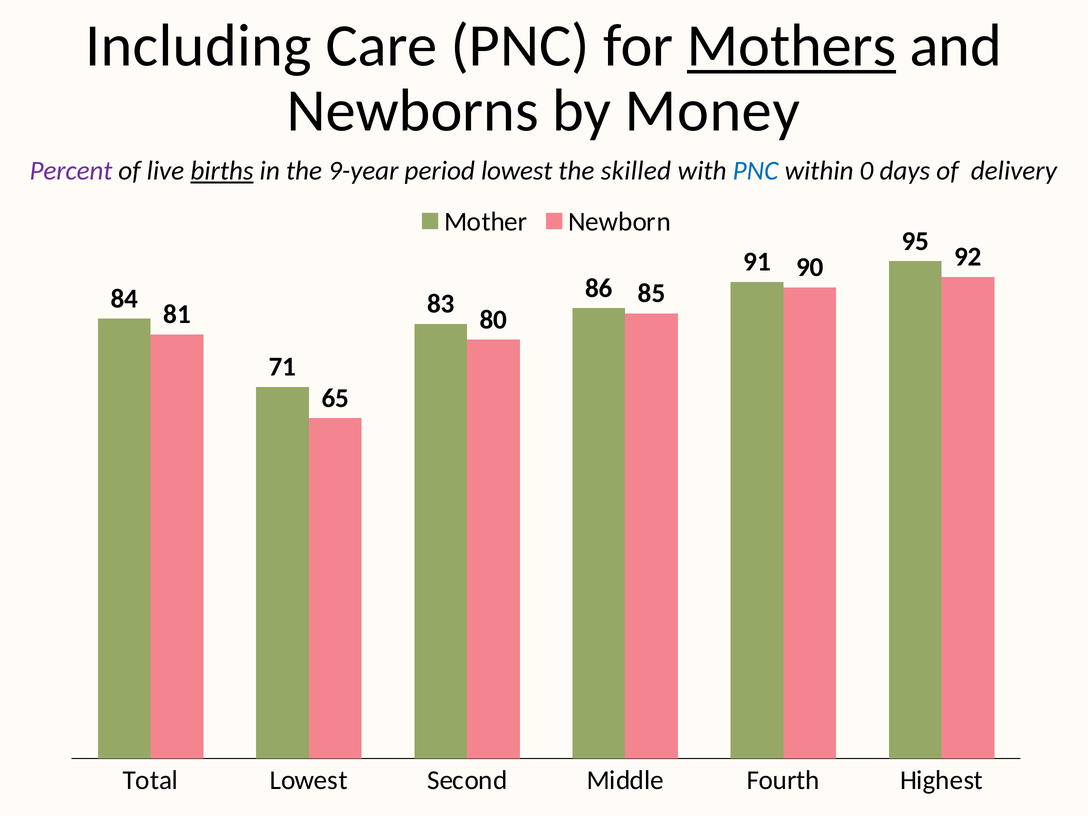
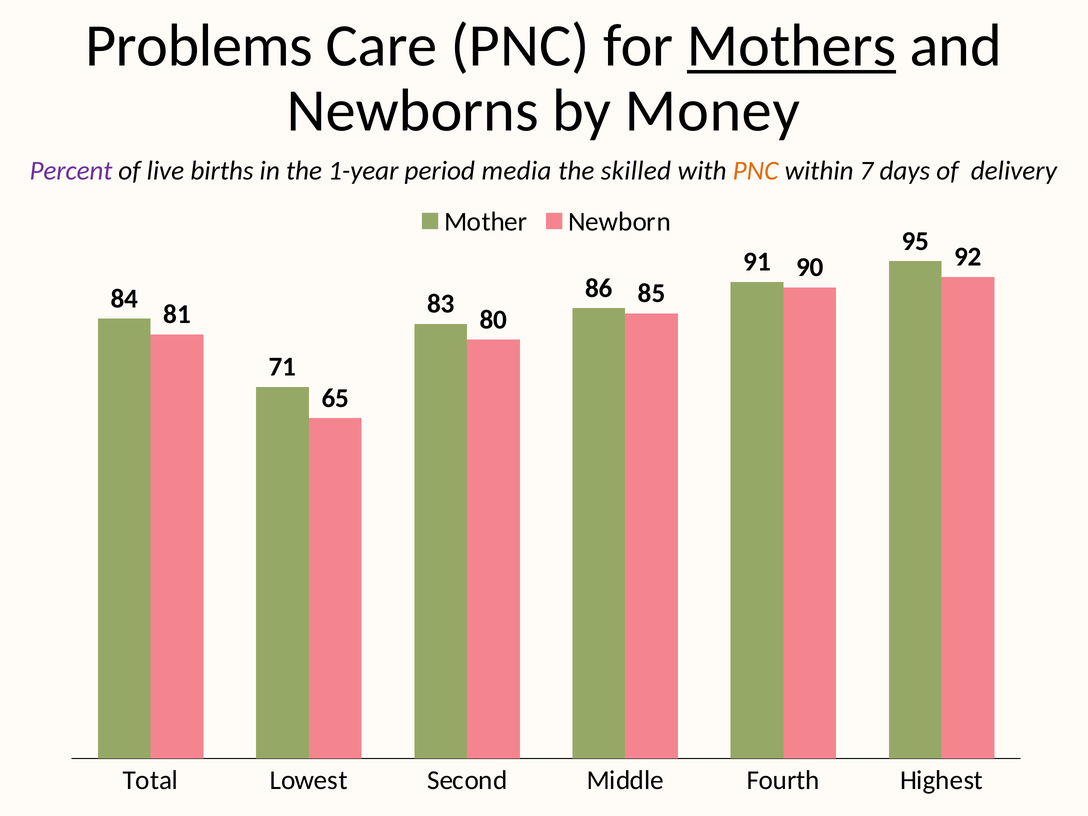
Including: Including -> Problems
births underline: present -> none
9-year: 9-year -> 1-year
period lowest: lowest -> media
PNC at (756, 171) colour: blue -> orange
0: 0 -> 7
